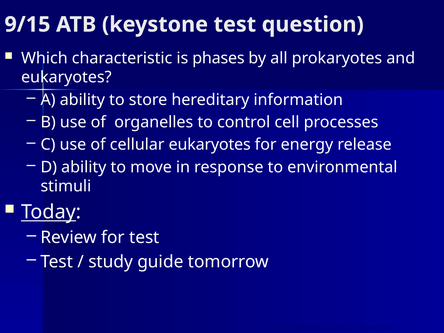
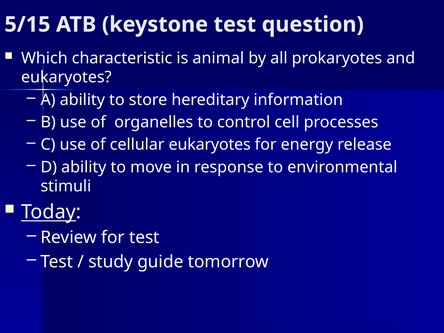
9/15: 9/15 -> 5/15
phases: phases -> animal
